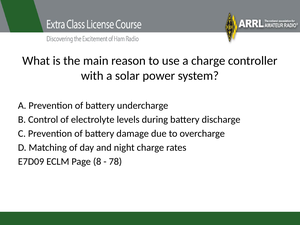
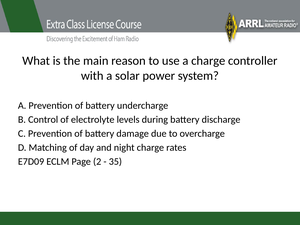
8: 8 -> 2
78: 78 -> 35
